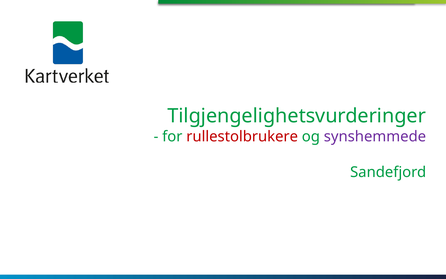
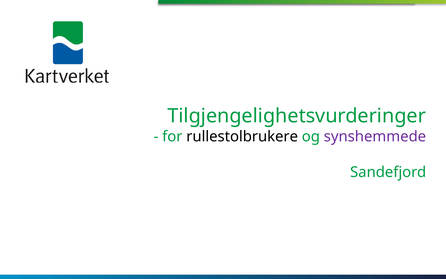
rullestolbrukere colour: red -> black
